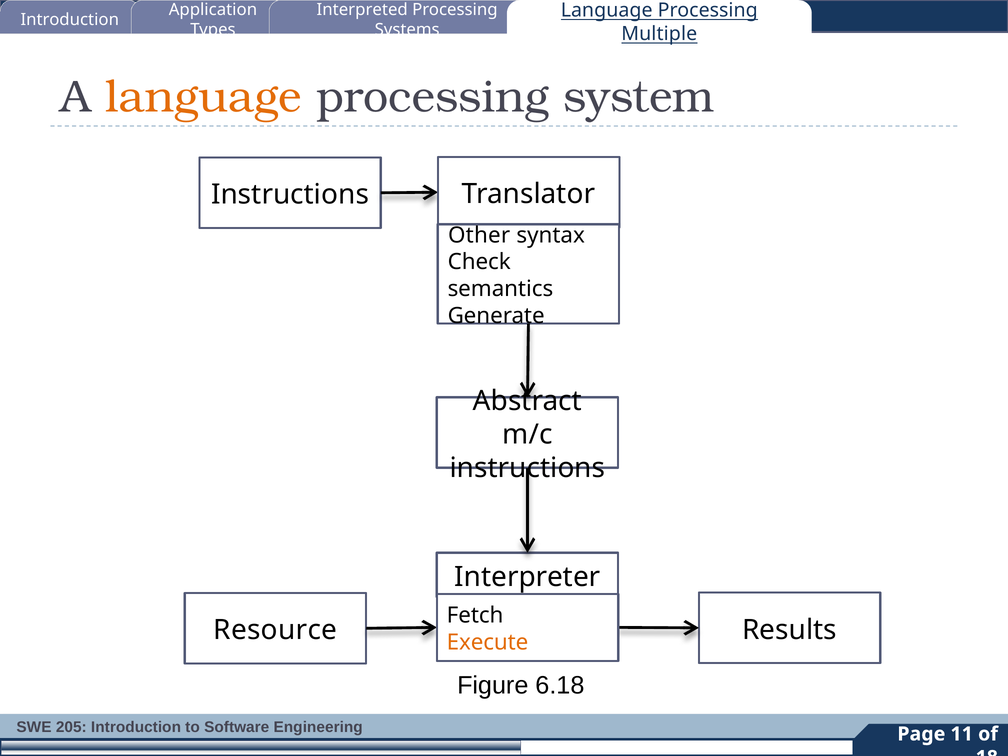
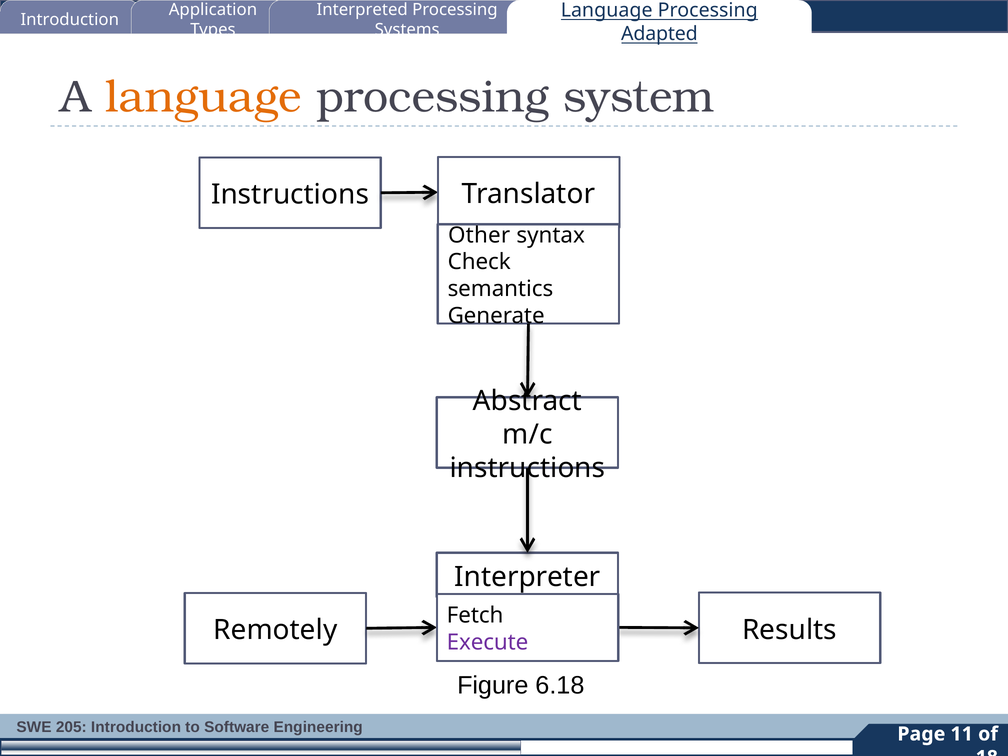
Multiple: Multiple -> Adapted
Resource: Resource -> Remotely
Execute colour: orange -> purple
